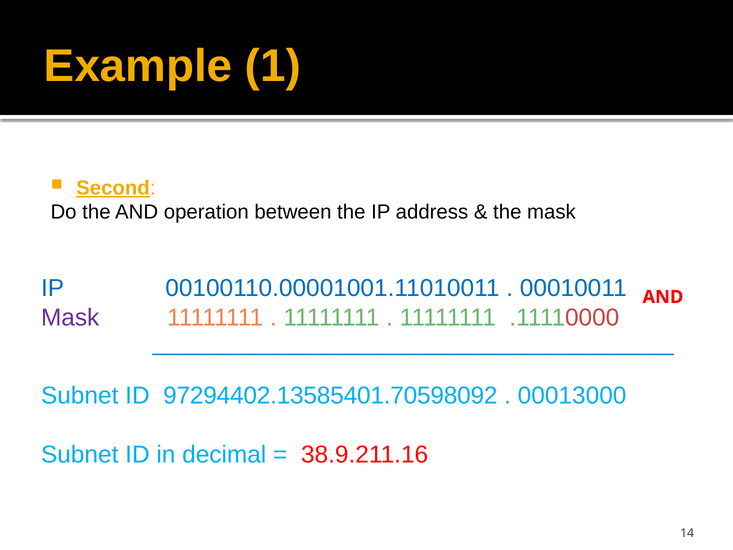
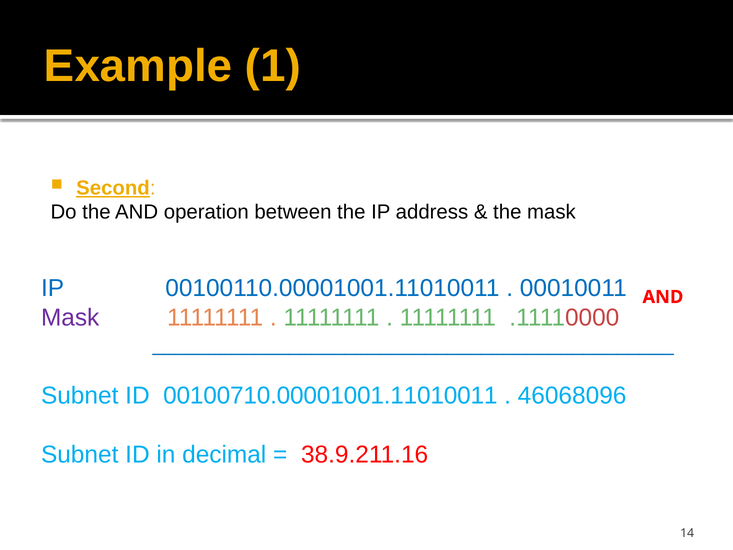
97294402.13585401.70598092: 97294402.13585401.70598092 -> 00100710.00001001.11010011
00013000: 00013000 -> 46068096
